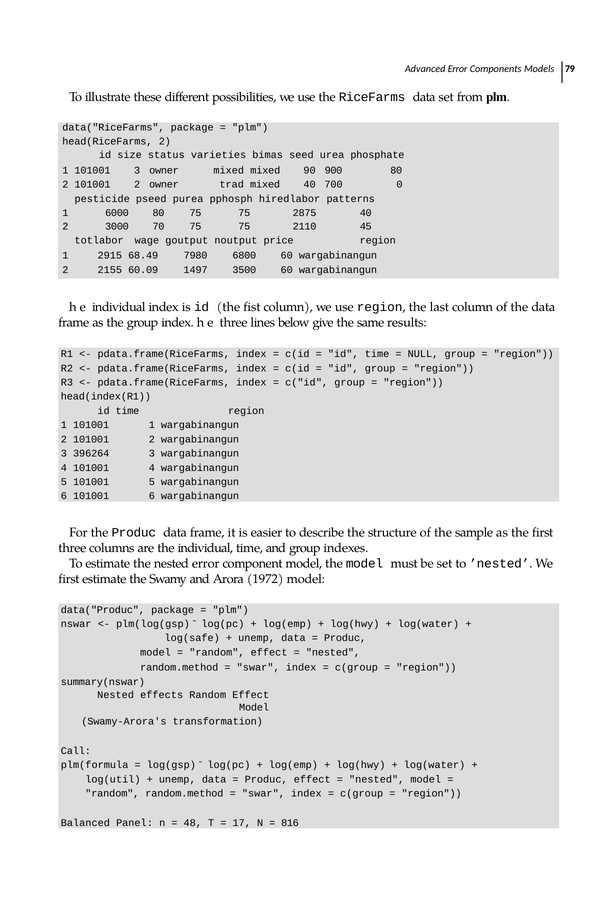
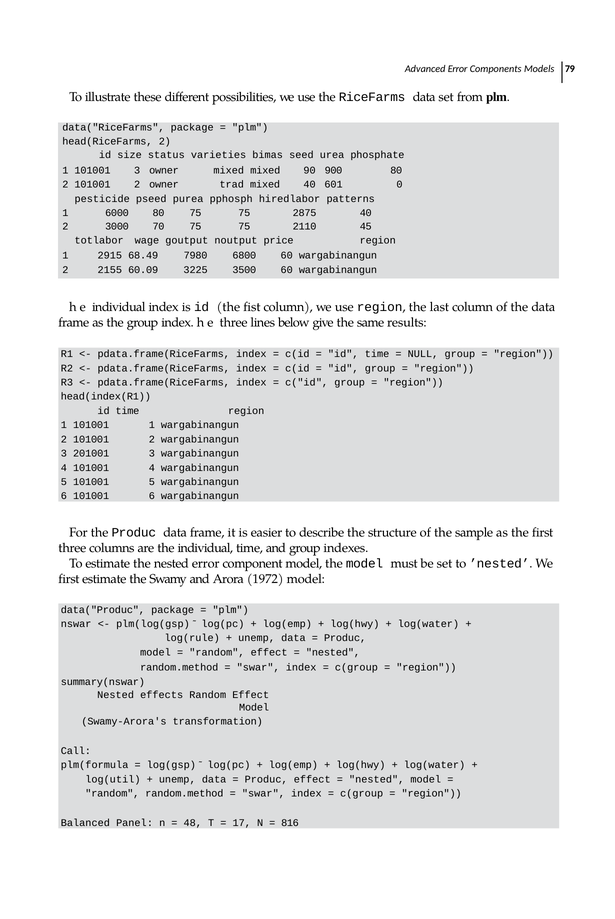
700: 700 -> 601
1497: 1497 -> 3225
396264: 396264 -> 201001
log(safe: log(safe -> log(rule
